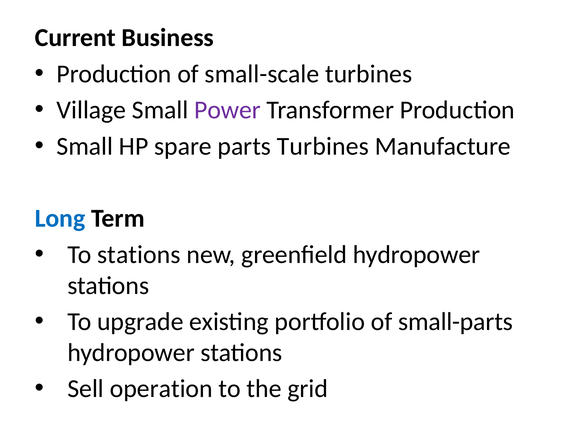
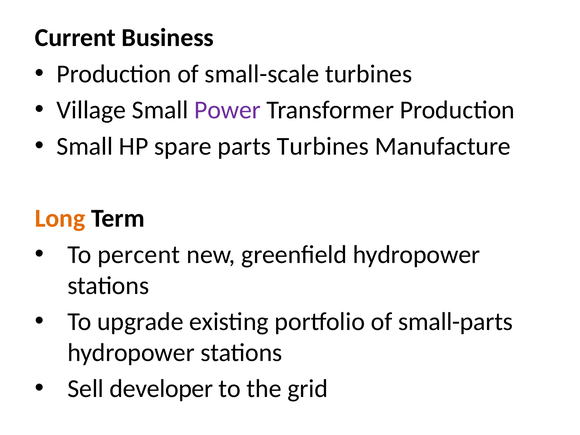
Long colour: blue -> orange
To stations: stations -> percent
operation: operation -> developer
